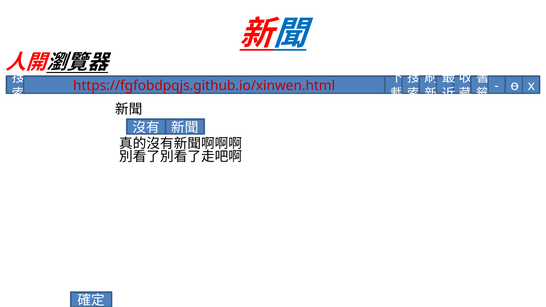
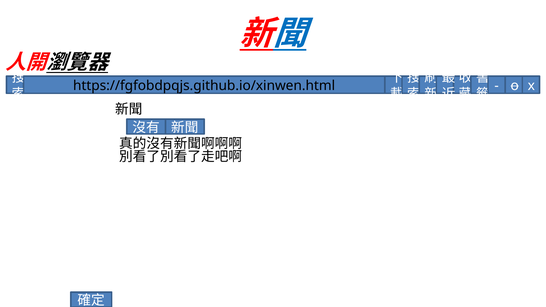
https://fgfobdpqjs.github.io/xinwen.html colour: red -> black
